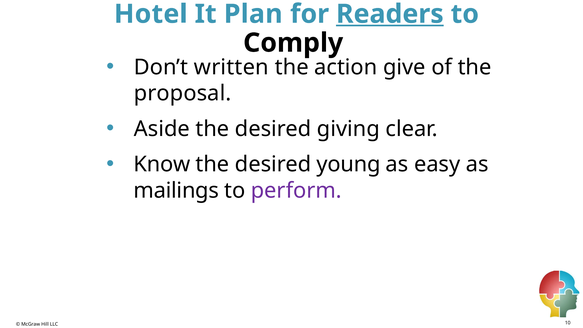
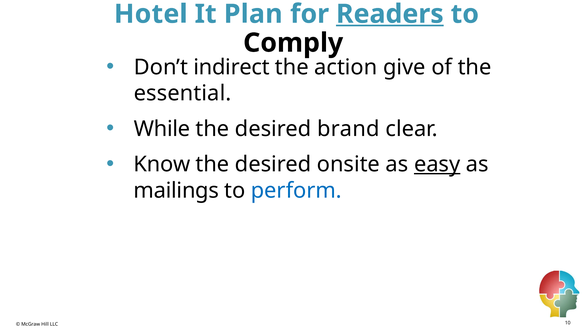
written: written -> indirect
proposal: proposal -> essential
Aside: Aside -> While
giving: giving -> brand
young: young -> onsite
easy underline: none -> present
perform colour: purple -> blue
